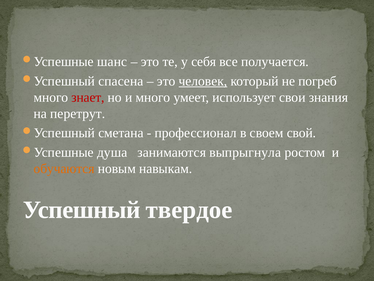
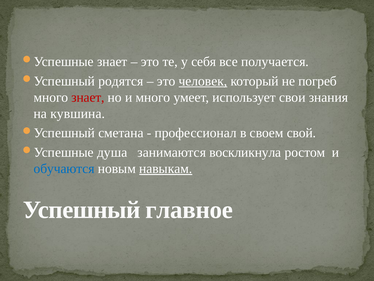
шанс at (112, 62): шанс -> знает
спасена: спасена -> родятся
перетрут: перетрут -> кувшина
выпрыгнула: выпрыгнула -> воскликнула
обучаются colour: orange -> blue
навыкам underline: none -> present
твердое: твердое -> главное
